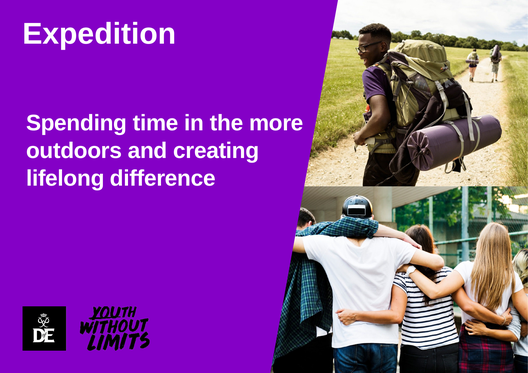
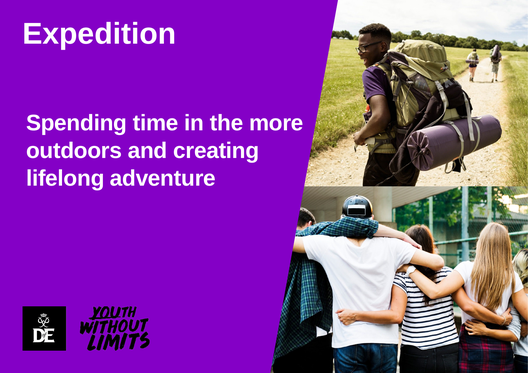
difference: difference -> adventure
